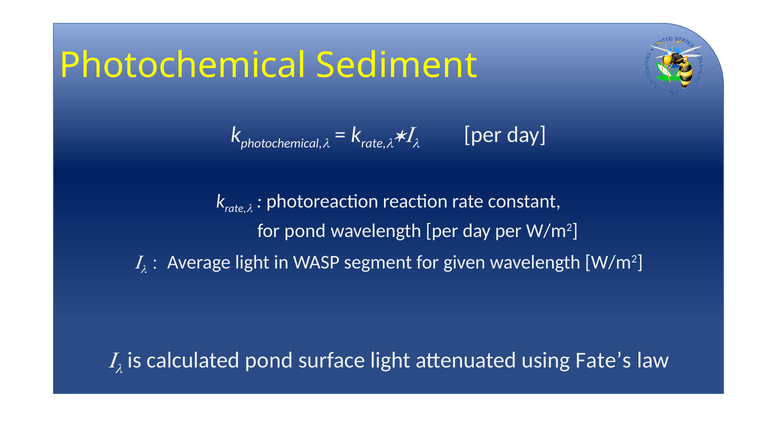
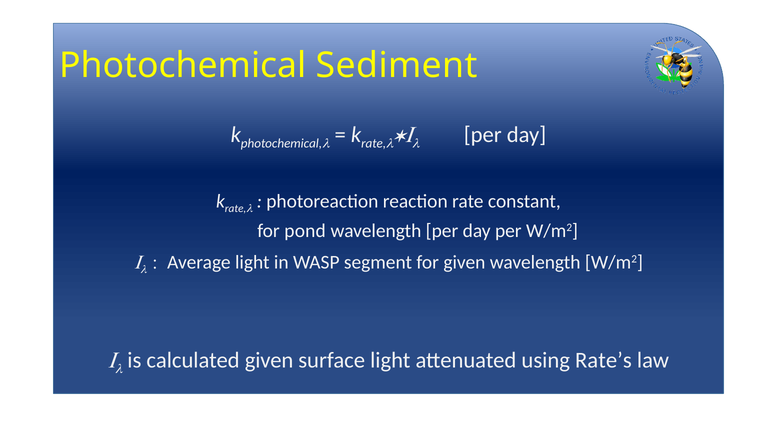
calculated pond: pond -> given
Fate’s: Fate’s -> Rate’s
